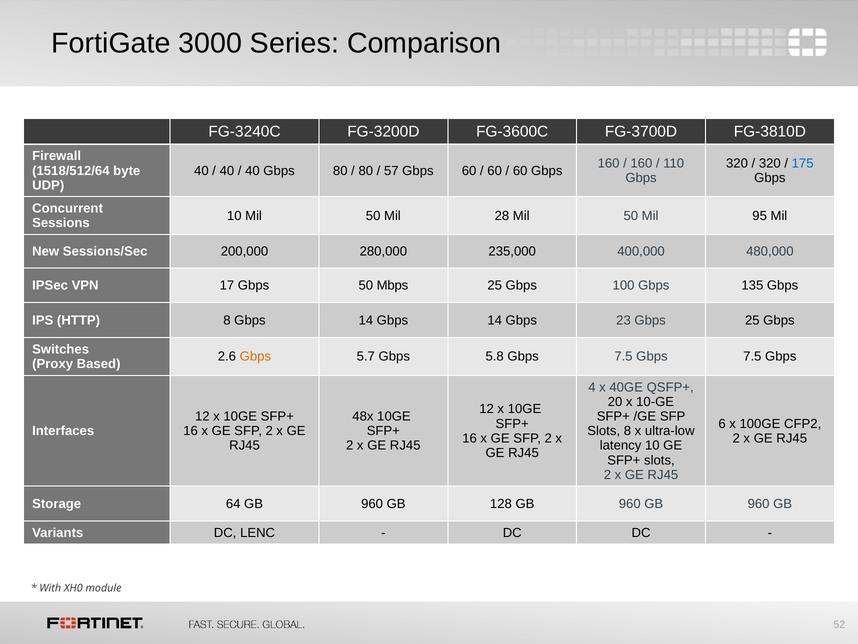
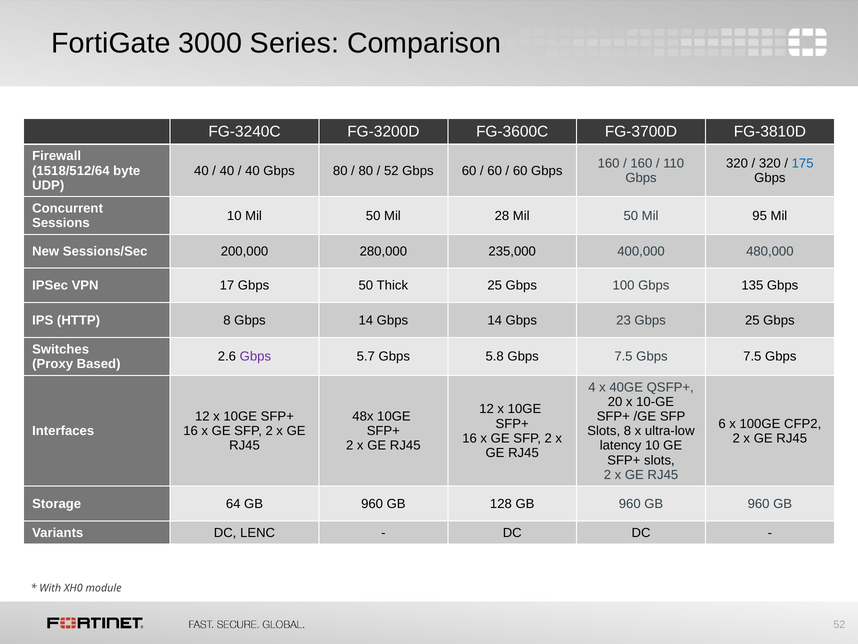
57 at (391, 171): 57 -> 52
Mbps: Mbps -> Thick
Gbps at (255, 356) colour: orange -> purple
